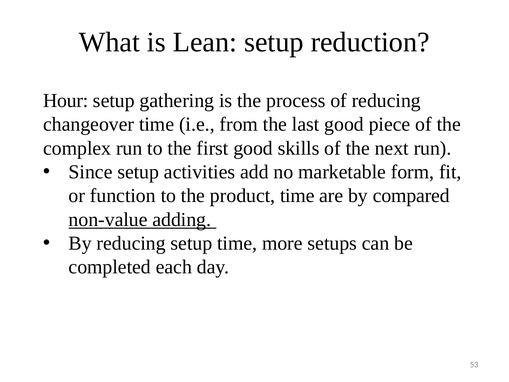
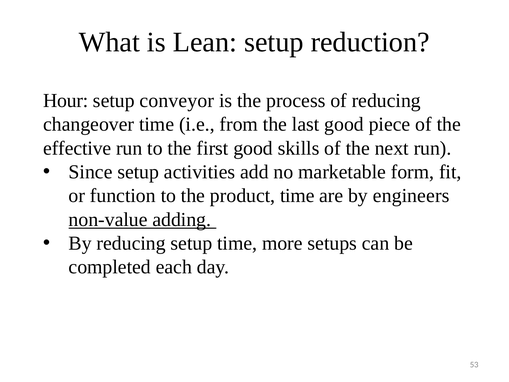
gathering: gathering -> conveyor
complex: complex -> effective
compared: compared -> engineers
